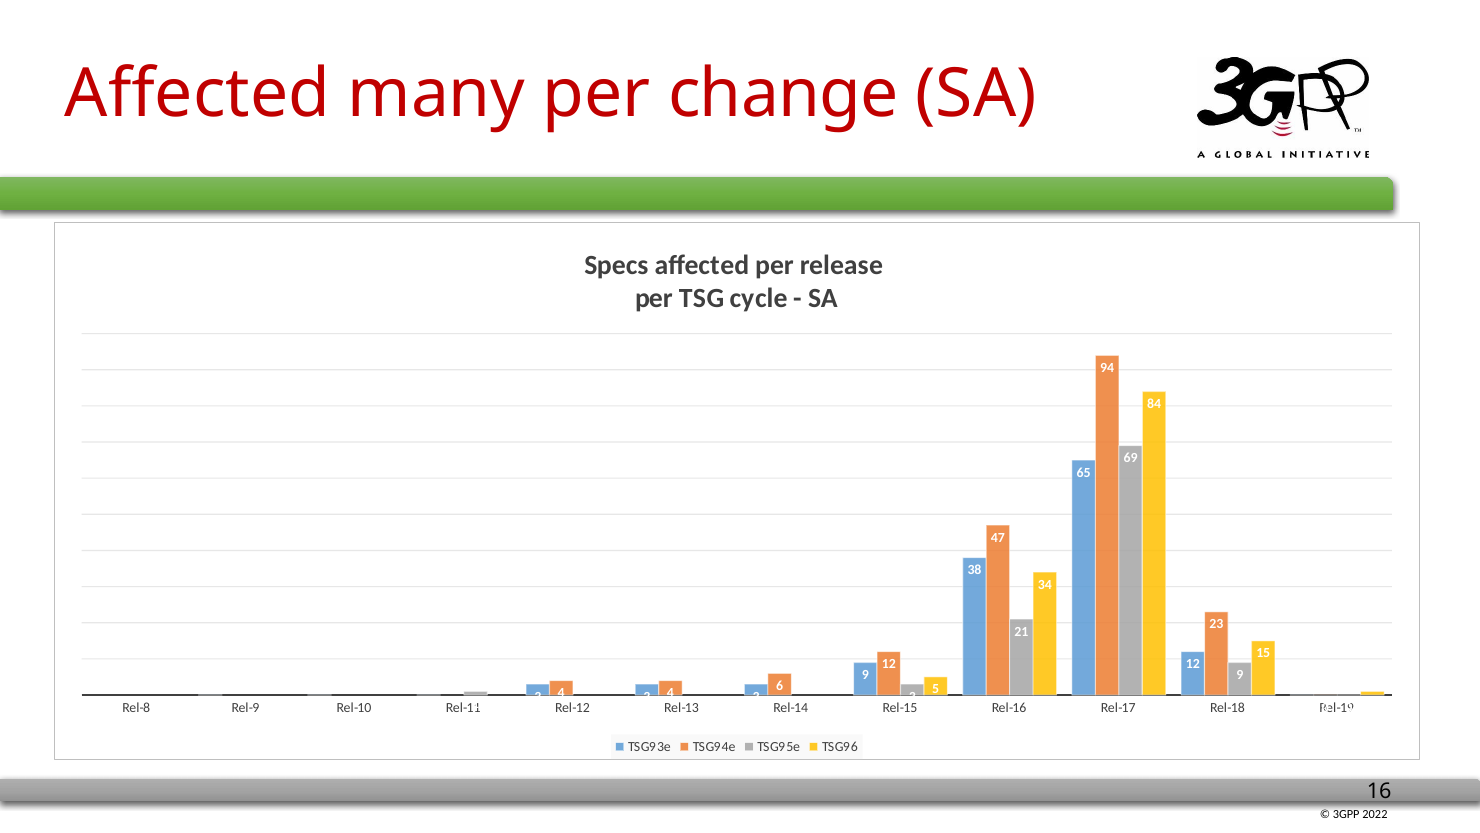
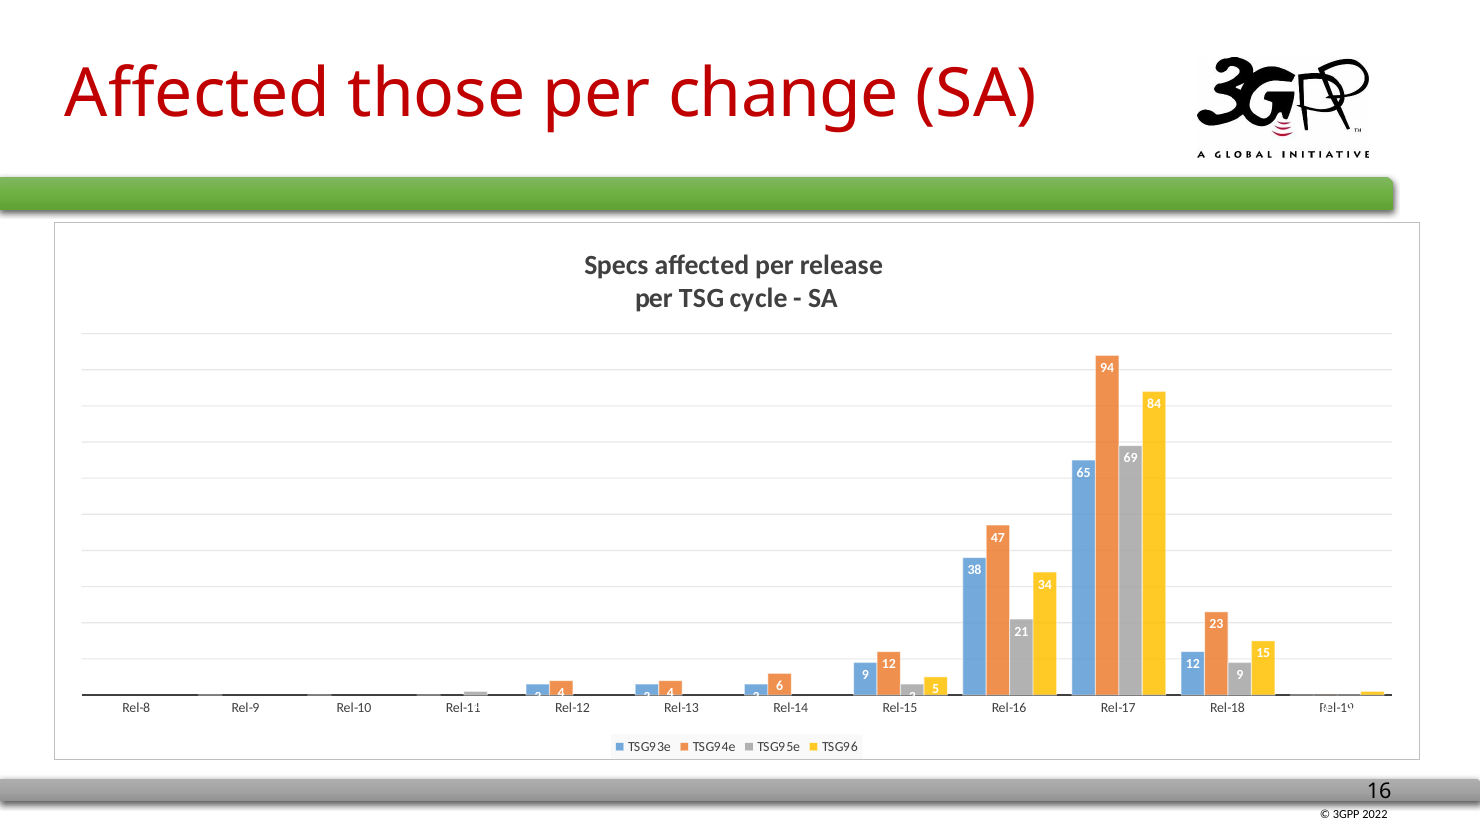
many: many -> those
